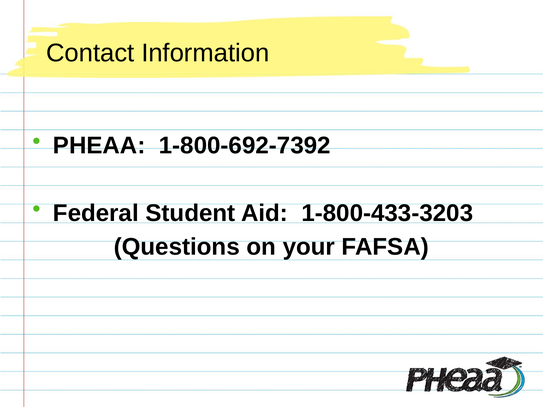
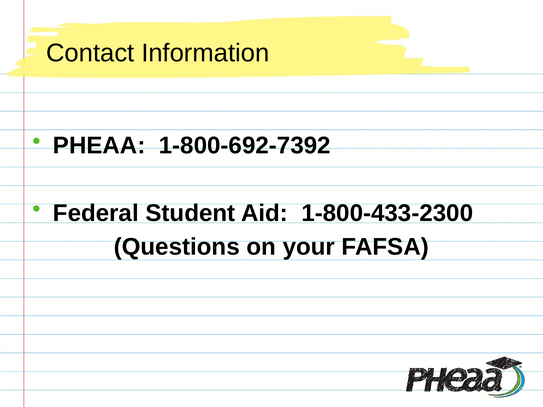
1-800-433-3203: 1-800-433-3203 -> 1-800-433-2300
